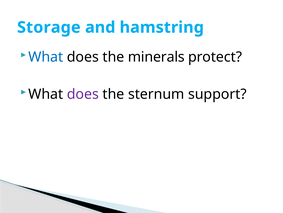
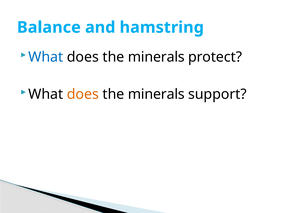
Storage: Storage -> Balance
does at (83, 94) colour: purple -> orange
sternum at (156, 94): sternum -> minerals
